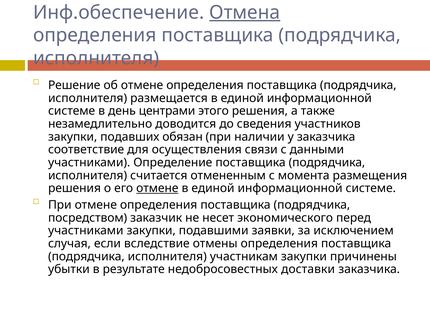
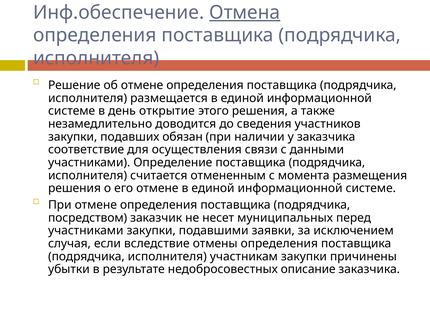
центрами: центрами -> открытие
отмене at (157, 189) underline: present -> none
экономического: экономического -> муниципальных
доставки: доставки -> описание
